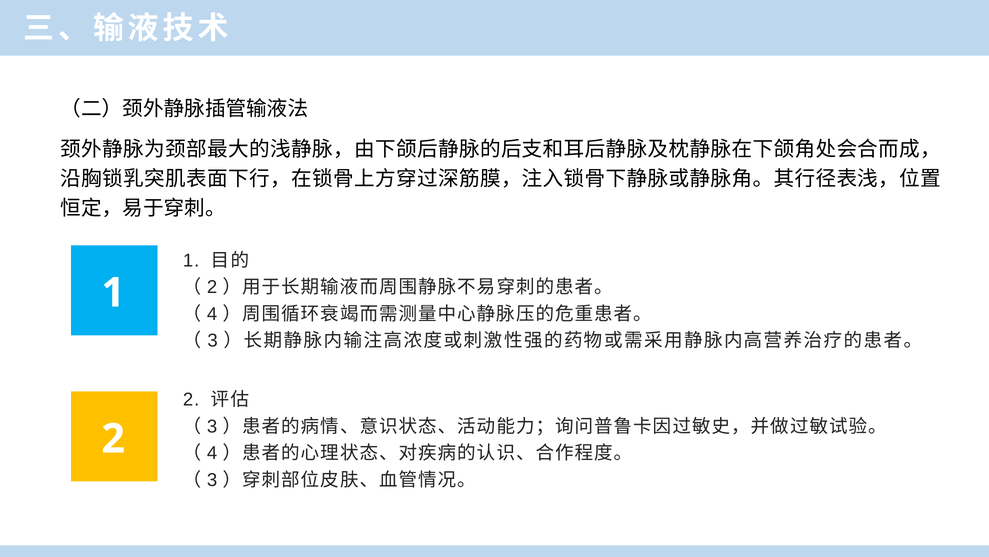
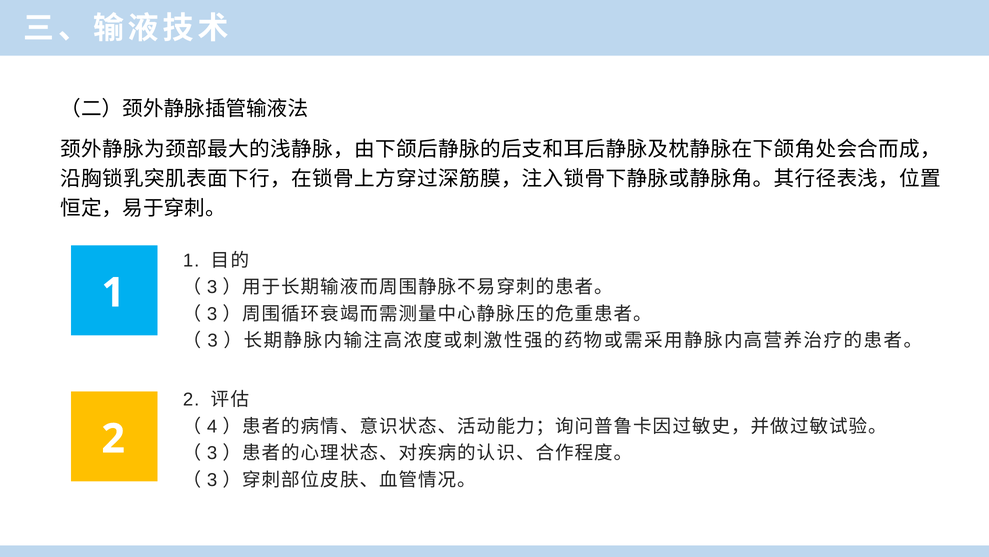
2 at (212, 287): 2 -> 3
4 at (212, 314): 4 -> 3
3 at (212, 426): 3 -> 4
4 at (212, 453): 4 -> 3
